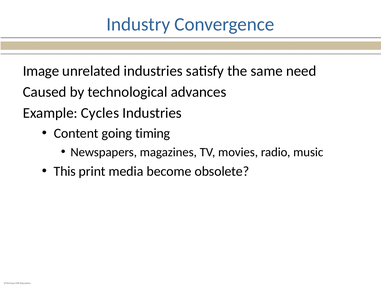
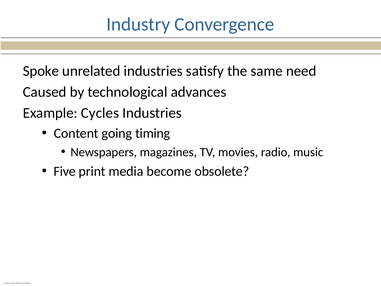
Image: Image -> Spoke
This: This -> Five
